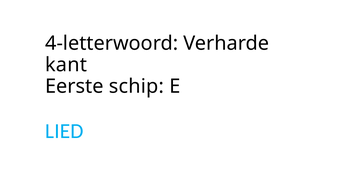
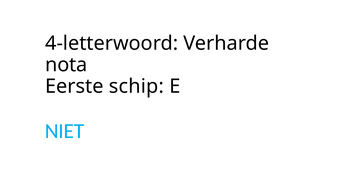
kant: kant -> nota
LIED: LIED -> NIET
